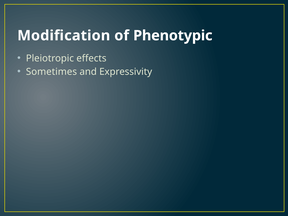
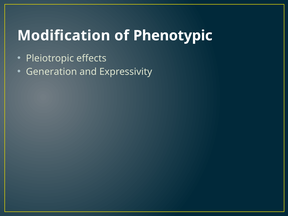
Sometimes: Sometimes -> Generation
